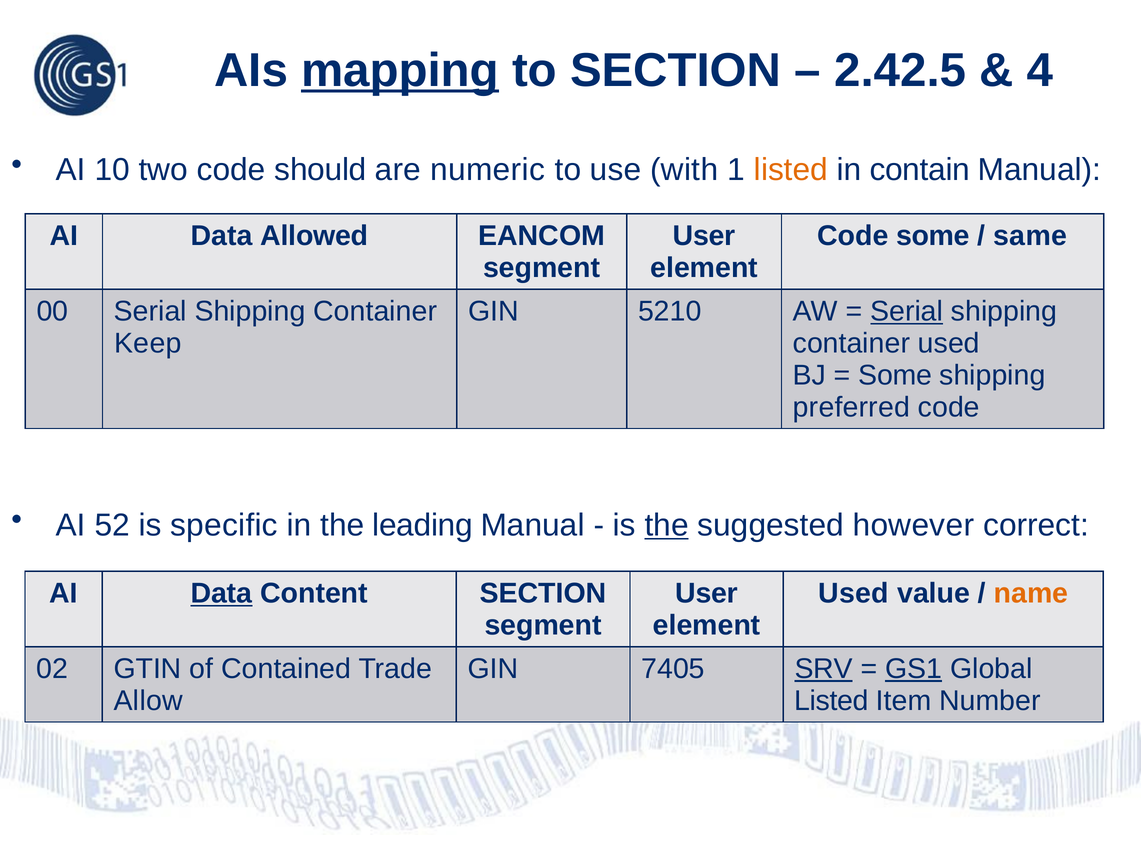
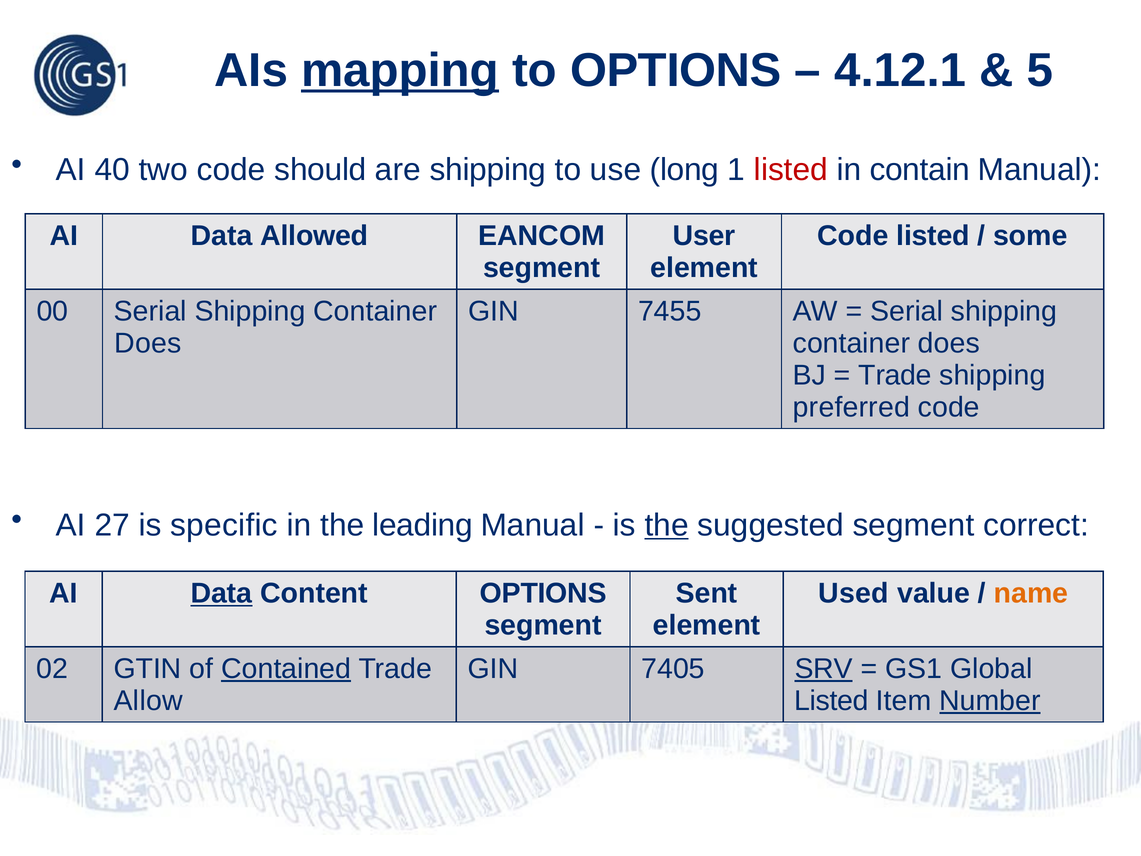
to SECTION: SECTION -> OPTIONS
2.42.5: 2.42.5 -> 4.12.1
4: 4 -> 5
10: 10 -> 40
are numeric: numeric -> shipping
with: with -> long
listed at (791, 170) colour: orange -> red
Code some: some -> listed
same: same -> some
5210: 5210 -> 7455
Serial at (907, 311) underline: present -> none
Keep at (148, 343): Keep -> Does
used at (949, 343): used -> does
Some at (895, 375): Some -> Trade
52: 52 -> 27
suggested however: however -> segment
Content SECTION: SECTION -> OPTIONS
User at (707, 593): User -> Sent
Contained underline: none -> present
GS1 underline: present -> none
Number underline: none -> present
